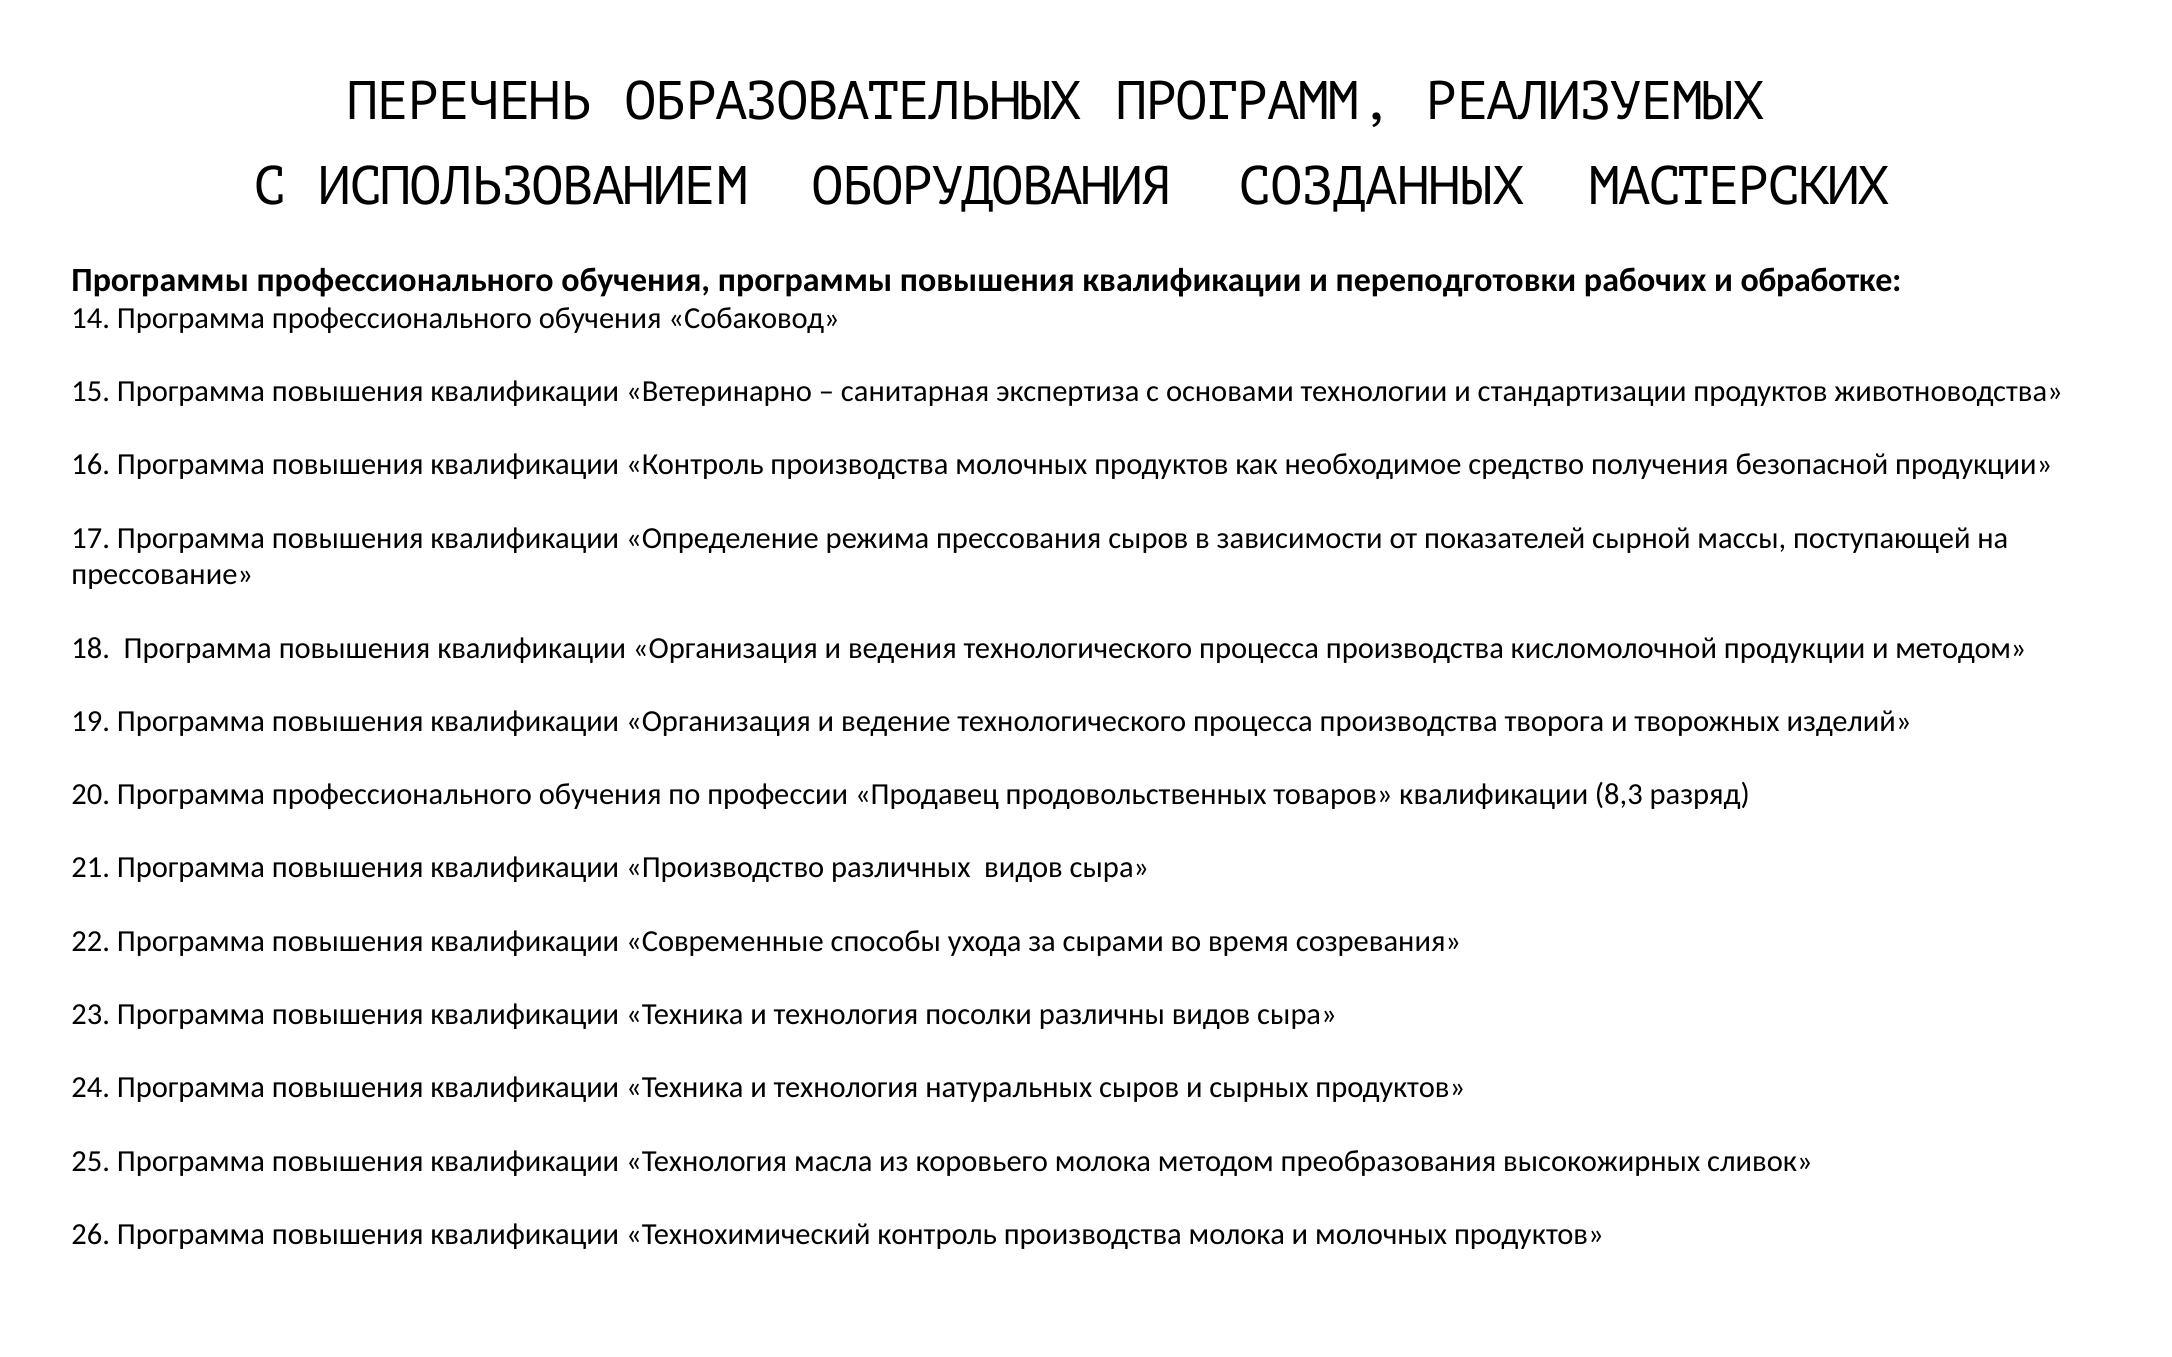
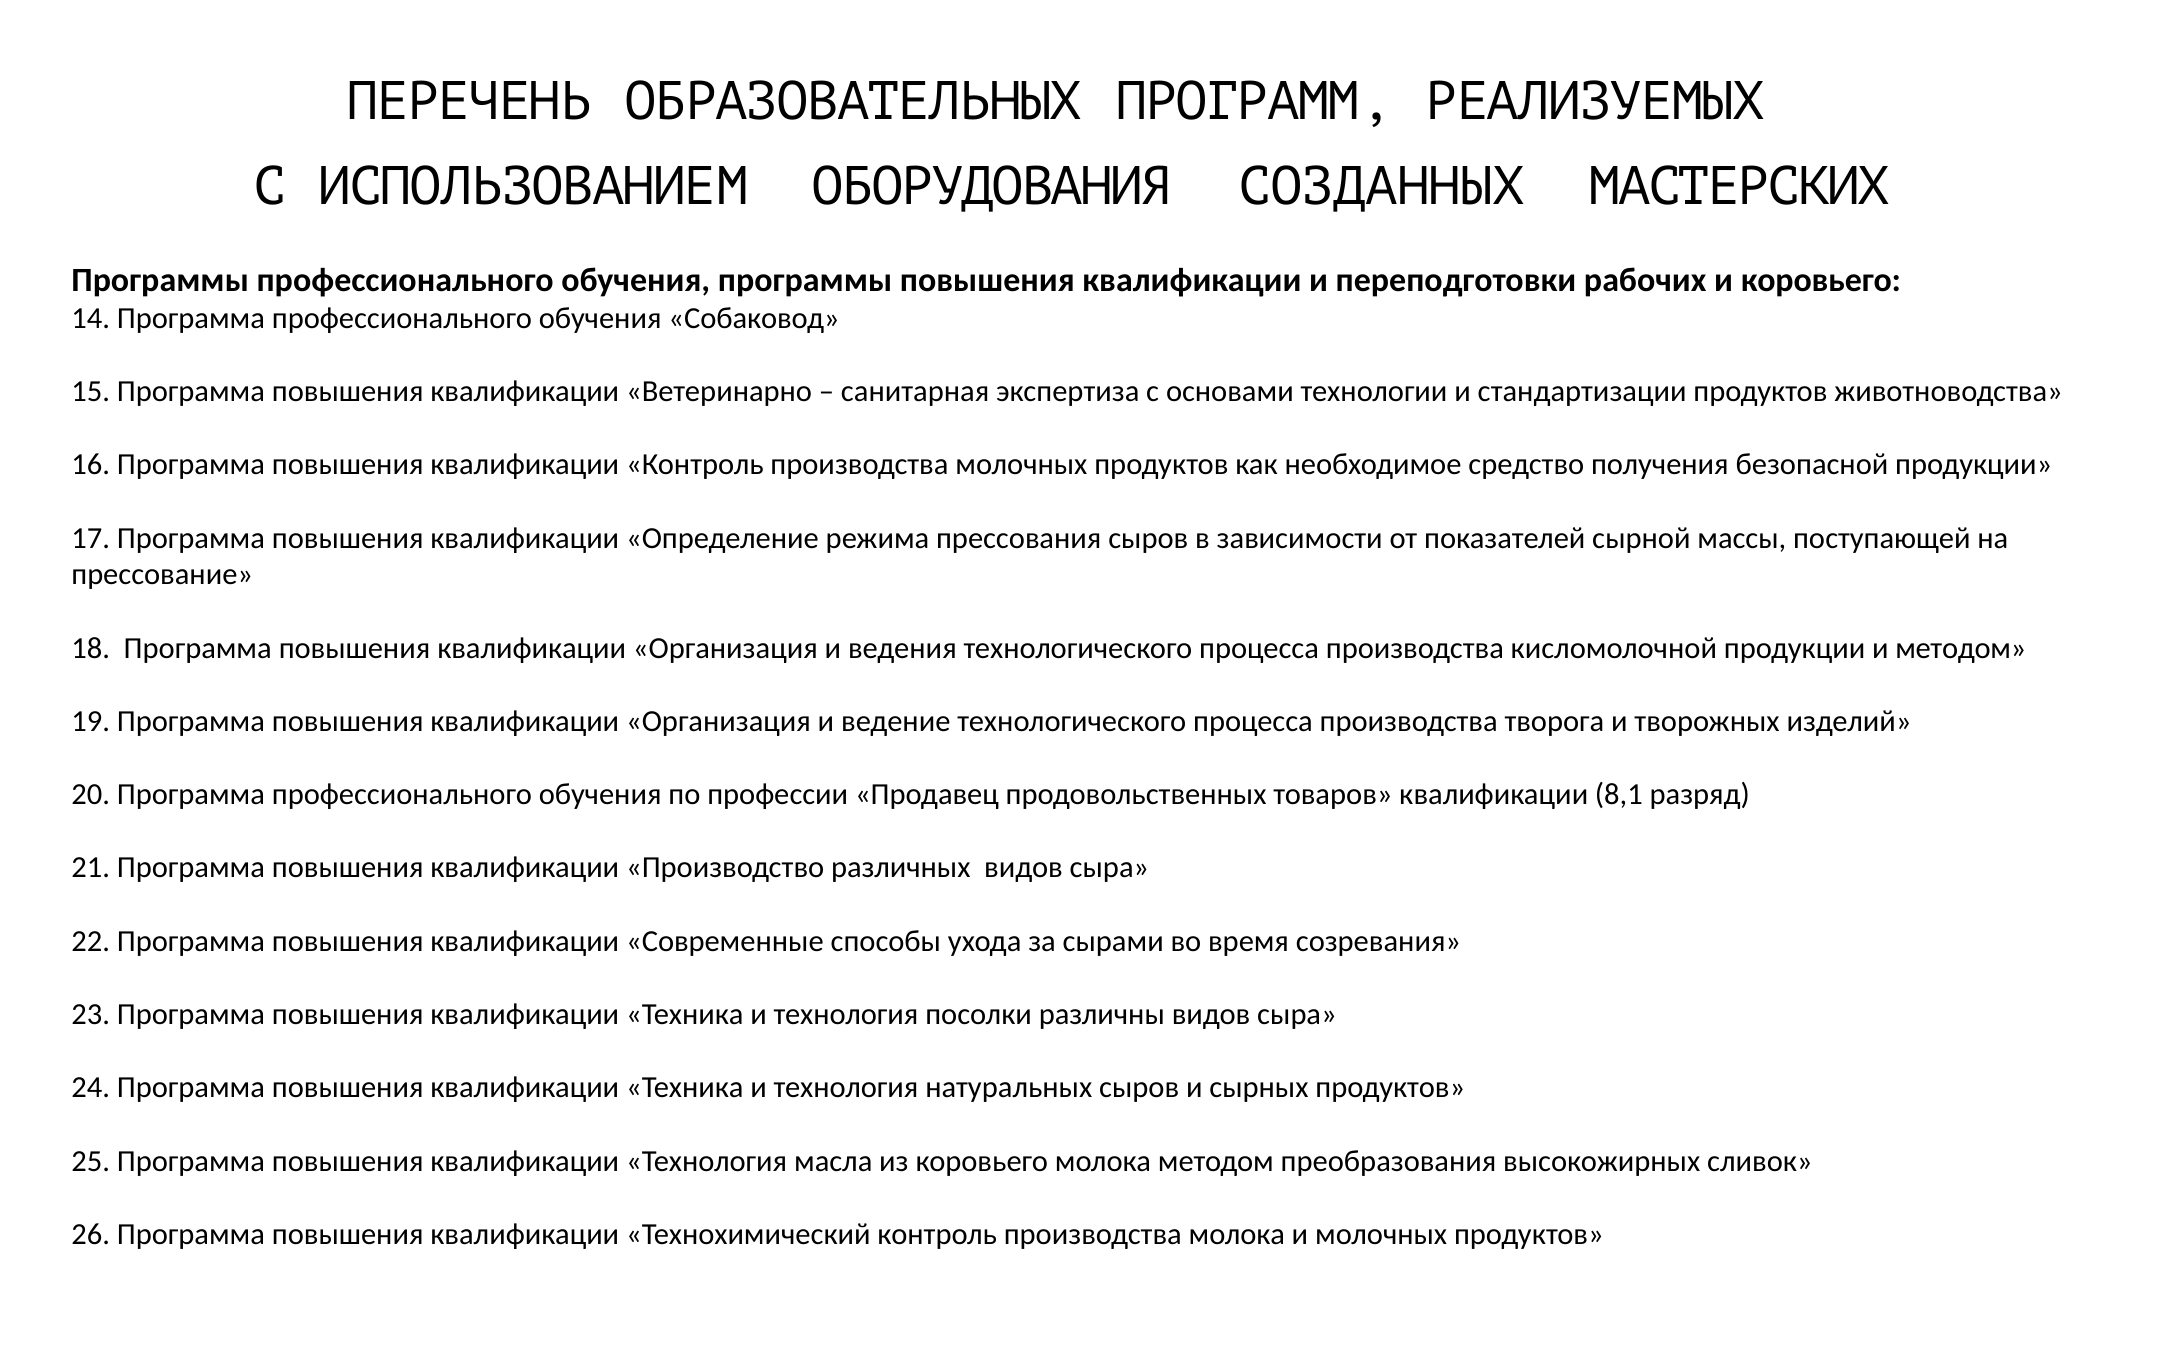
и обработке: обработке -> коровьего
8,3: 8,3 -> 8,1
